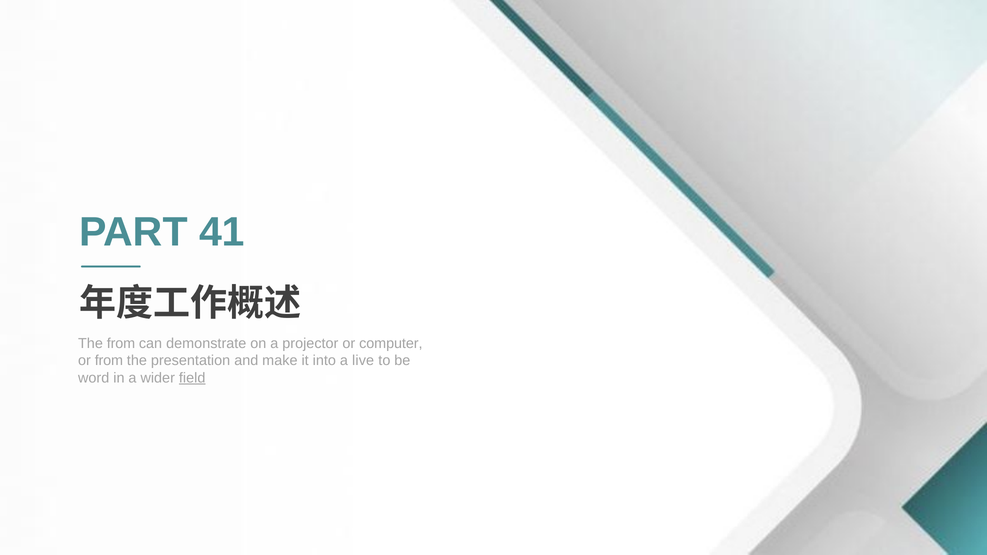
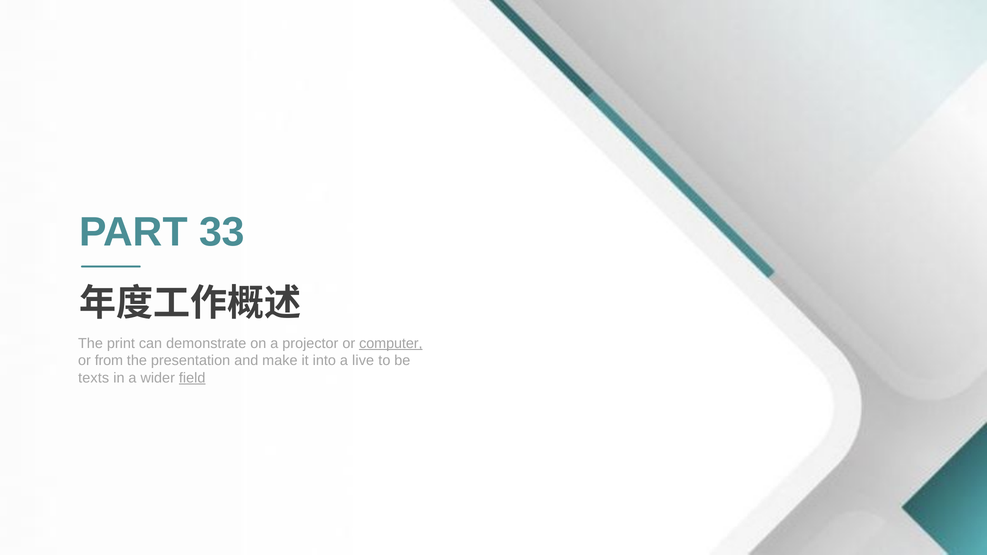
41: 41 -> 33
The from: from -> print
computer underline: none -> present
word: word -> texts
